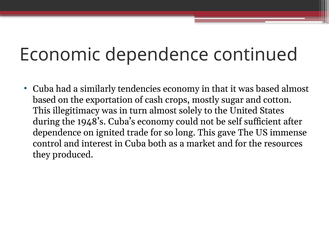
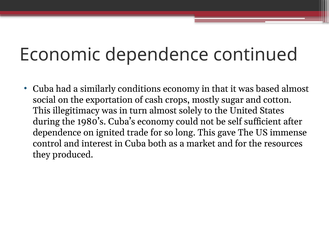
tendencies: tendencies -> conditions
based at (44, 100): based -> social
1948’s: 1948’s -> 1980’s
